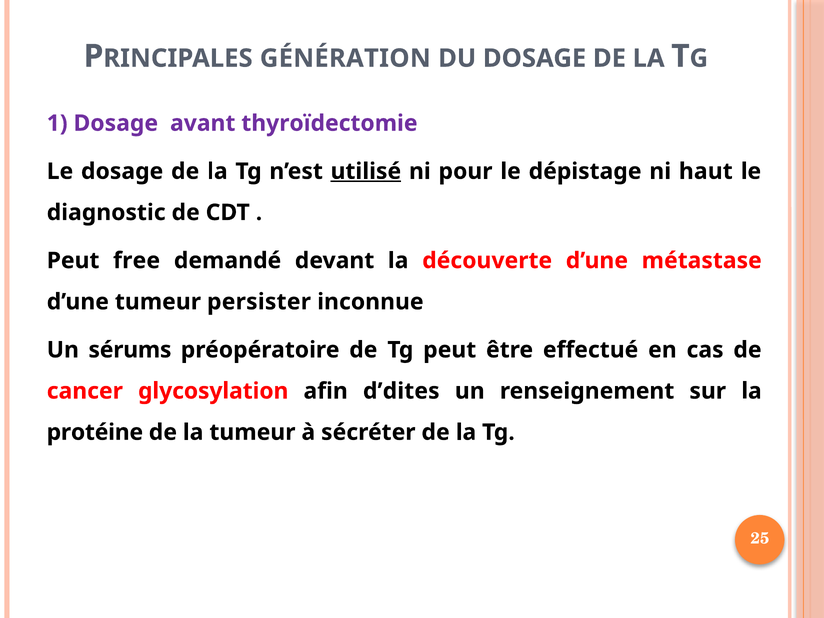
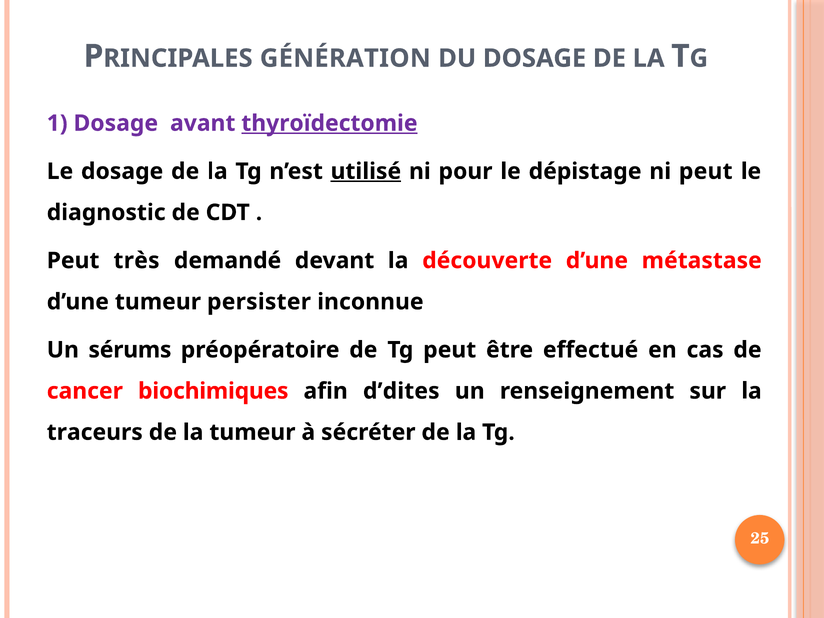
thyroïdectomie underline: none -> present
ni haut: haut -> peut
free: free -> très
glycosylation: glycosylation -> biochimiques
protéine: protéine -> traceurs
